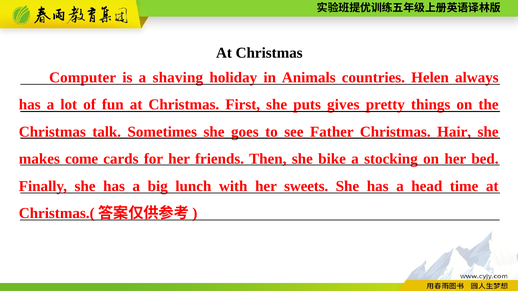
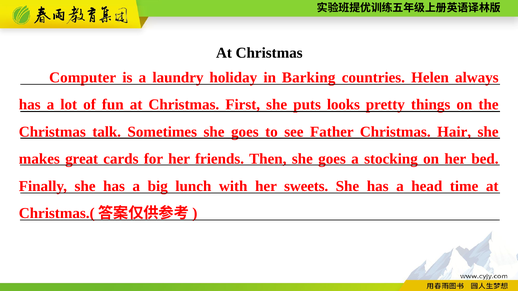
shaving: shaving -> laundry
Animals: Animals -> Barking
gives: gives -> looks
come: come -> great
Then she bike: bike -> goes
